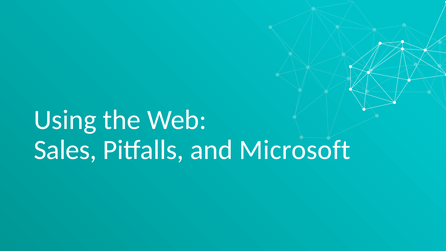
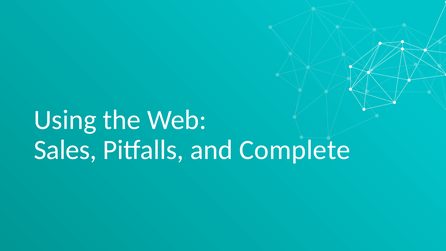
Microsoft: Microsoft -> Complete
